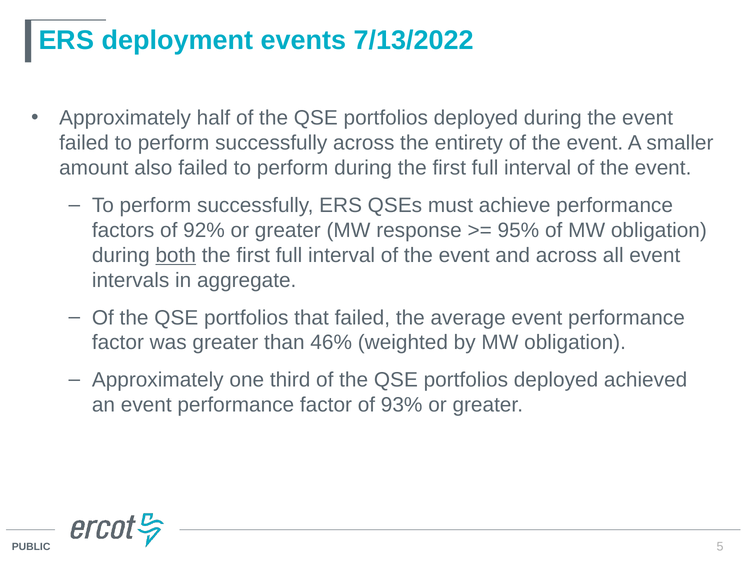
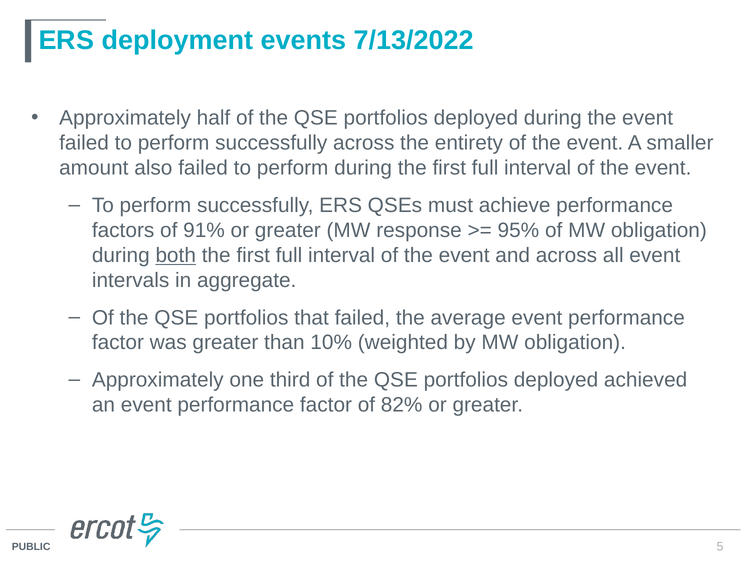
92%: 92% -> 91%
46%: 46% -> 10%
93%: 93% -> 82%
